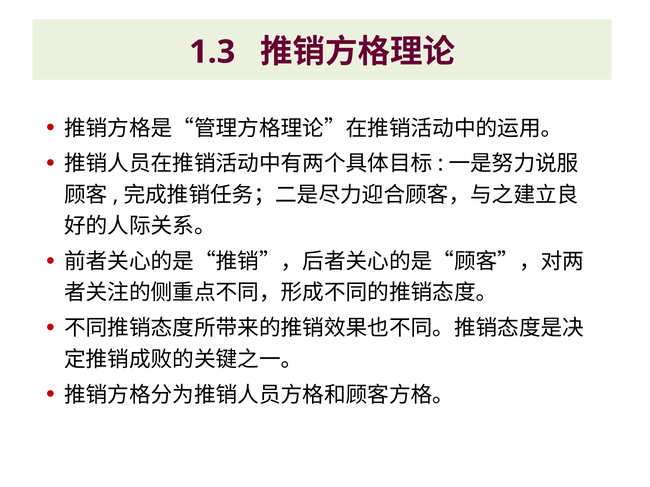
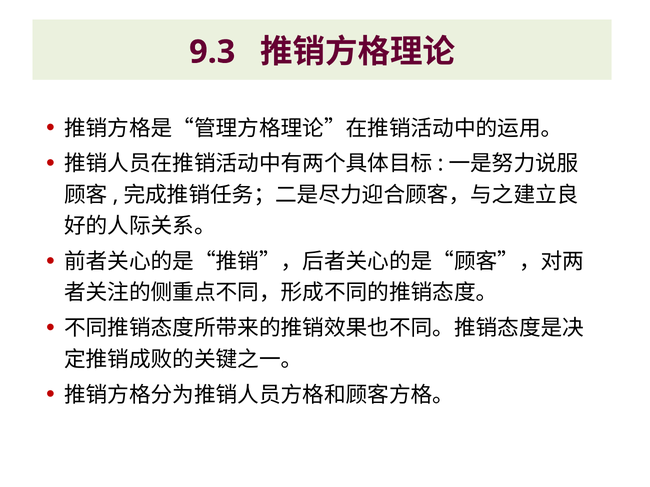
1.3: 1.3 -> 9.3
